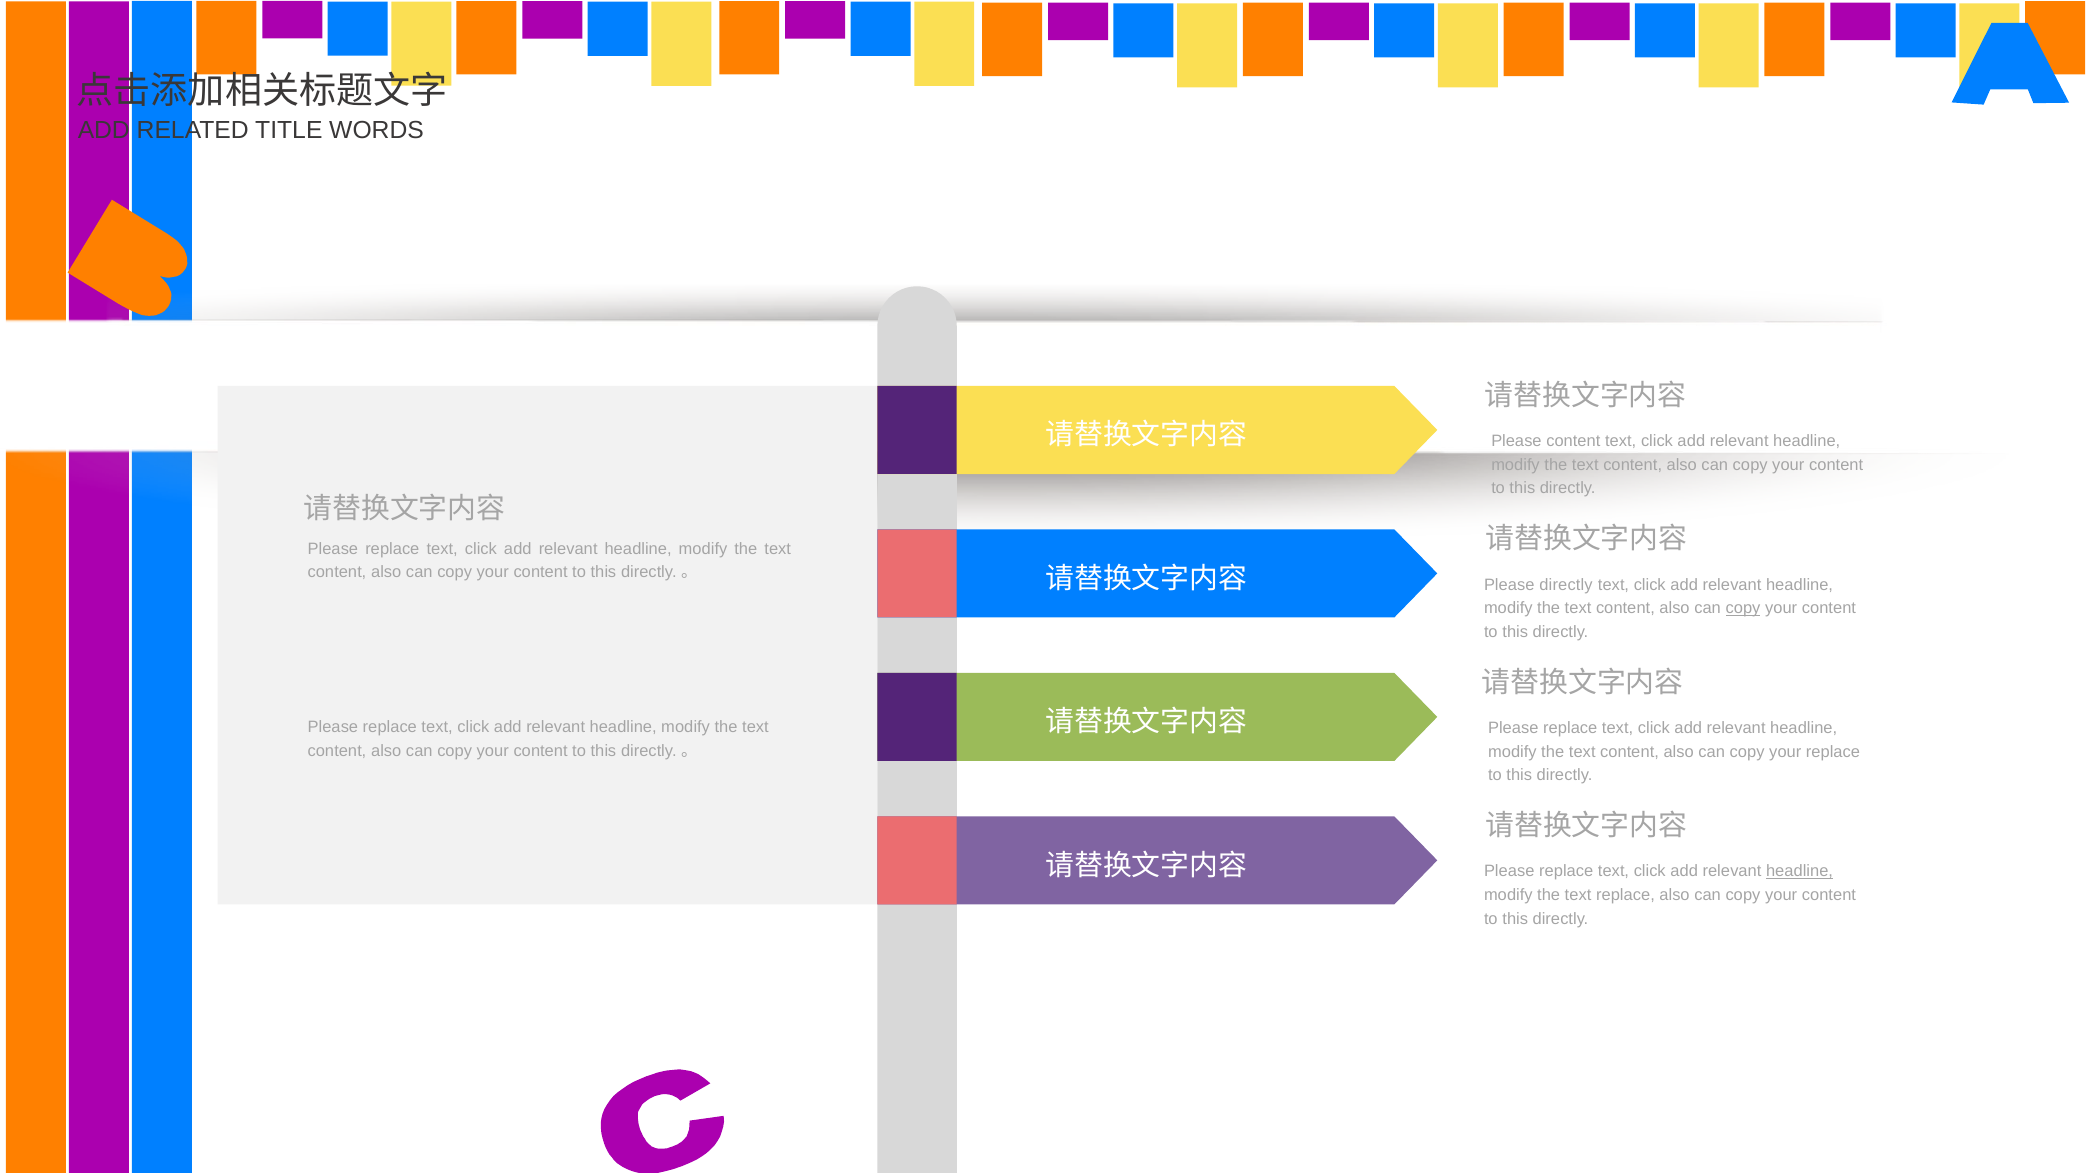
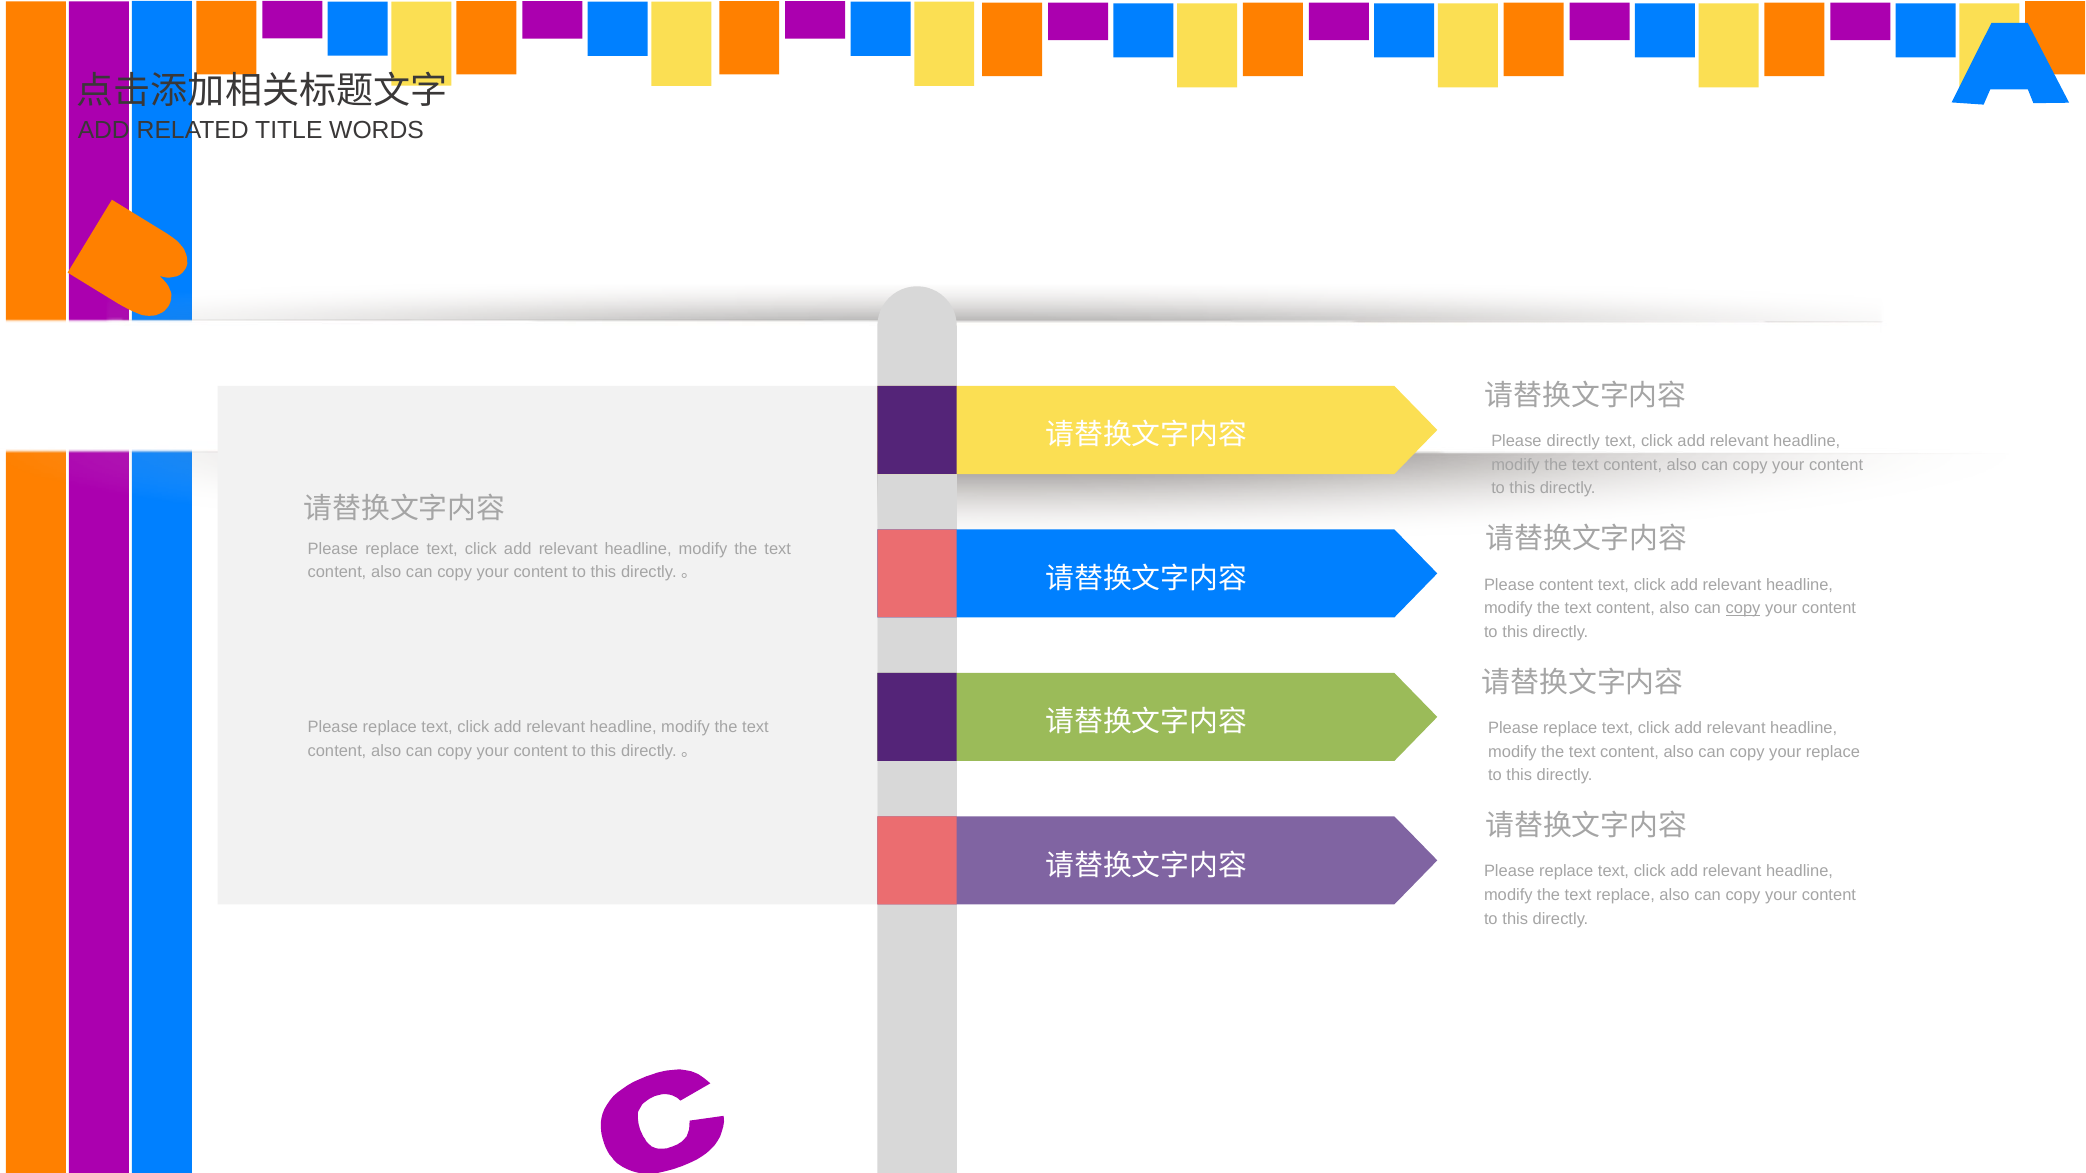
Please content: content -> directly
Please directly: directly -> content
headline at (1800, 872) underline: present -> none
